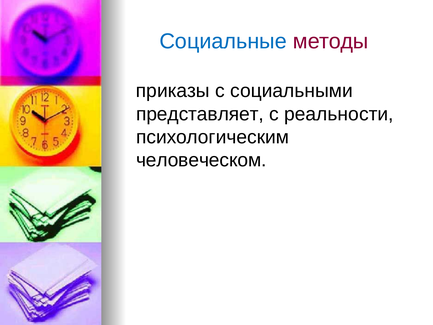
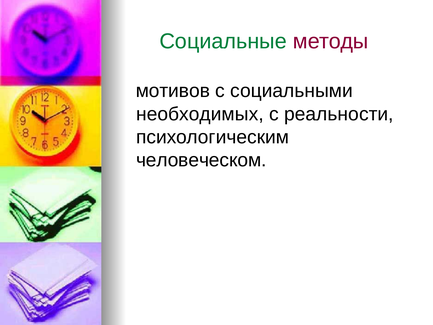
Социальные colour: blue -> green
приказы: приказы -> мотивов
представляет: представляет -> необходимых
